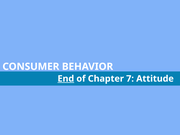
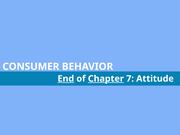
Chapter underline: none -> present
